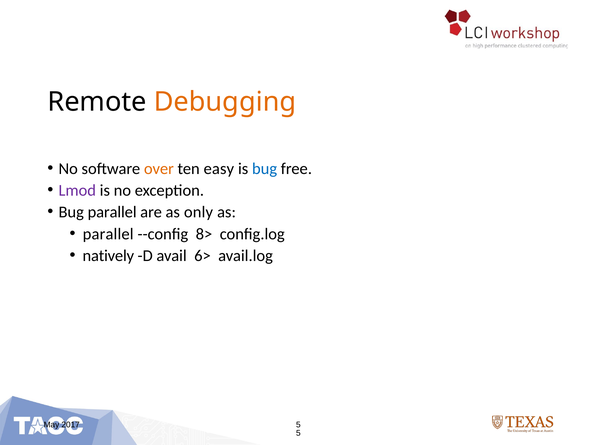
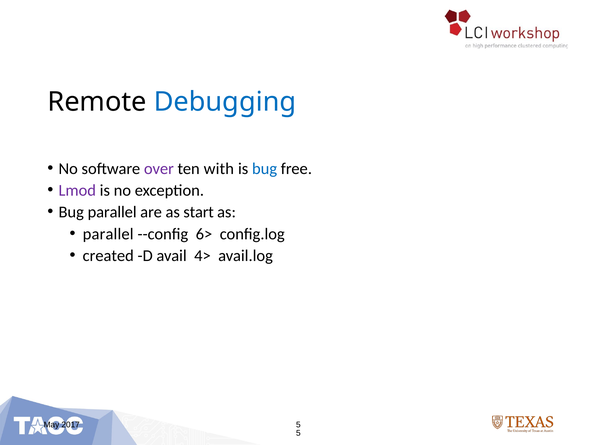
Debugging colour: orange -> blue
over colour: orange -> purple
easy: easy -> with
only: only -> start
8>: 8> -> 6>
natively: natively -> created
6>: 6> -> 4>
